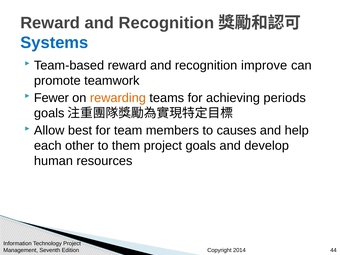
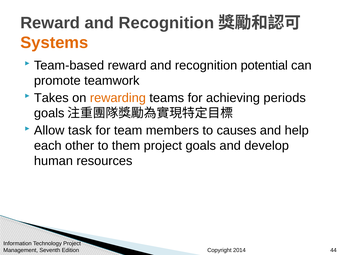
Systems colour: blue -> orange
improve: improve -> potential
Fewer: Fewer -> Takes
best: best -> task
